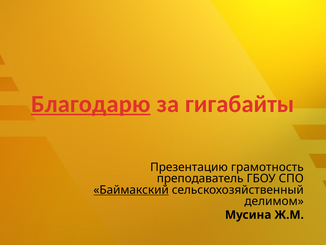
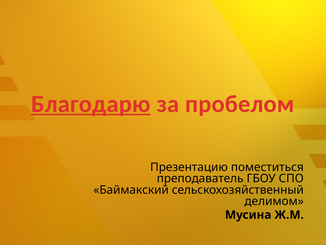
гигабайты: гигабайты -> пробелом
грамотность: грамотность -> поместиться
Баймакский underline: present -> none
